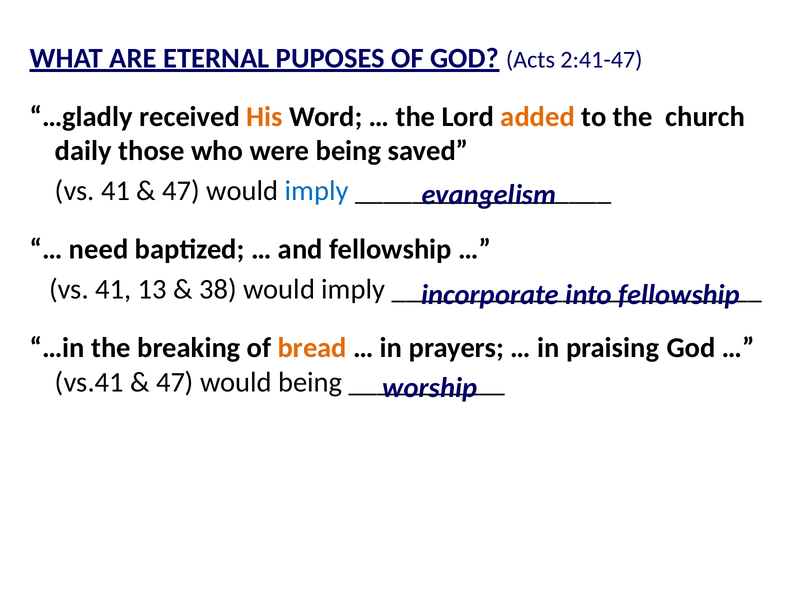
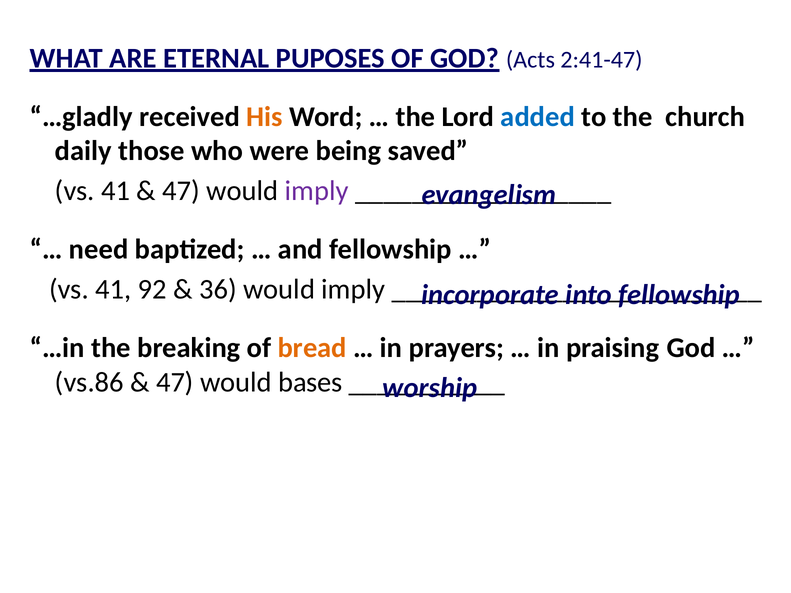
added colour: orange -> blue
imply at (317, 191) colour: blue -> purple
13: 13 -> 92
38: 38 -> 36
vs.41: vs.41 -> vs.86
would being: being -> bases
